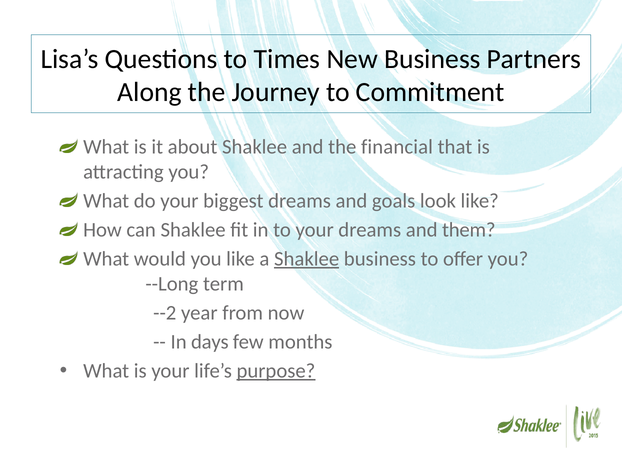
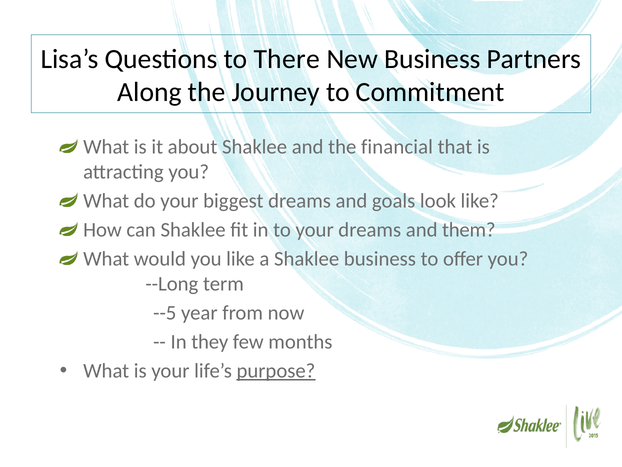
Times: Times -> There
Shaklee at (307, 259) underline: present -> none
--2: --2 -> --5
days: days -> they
